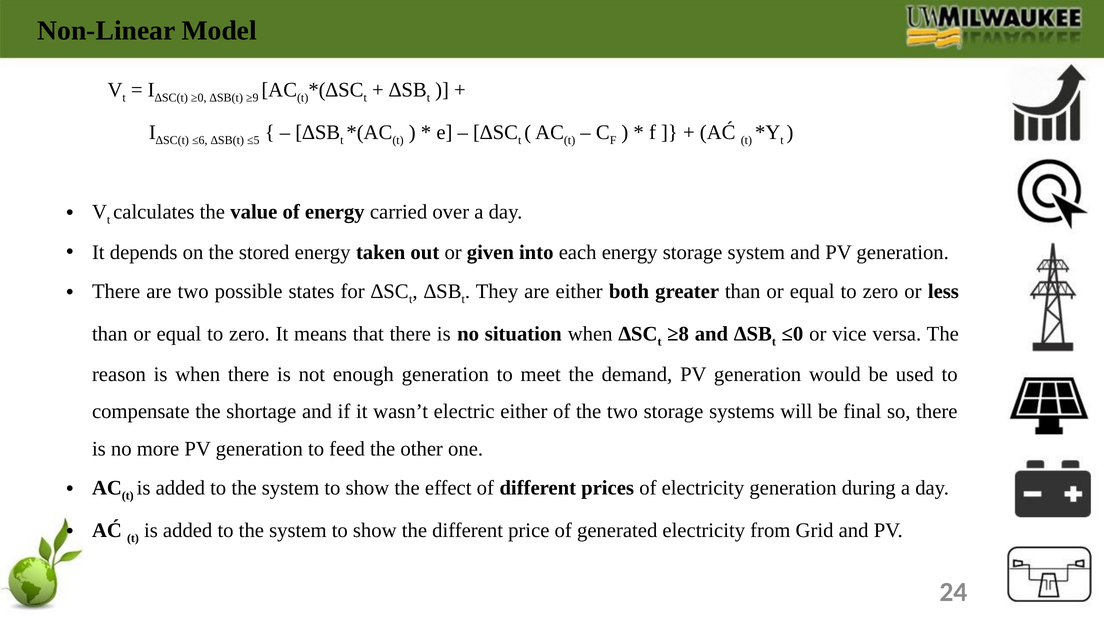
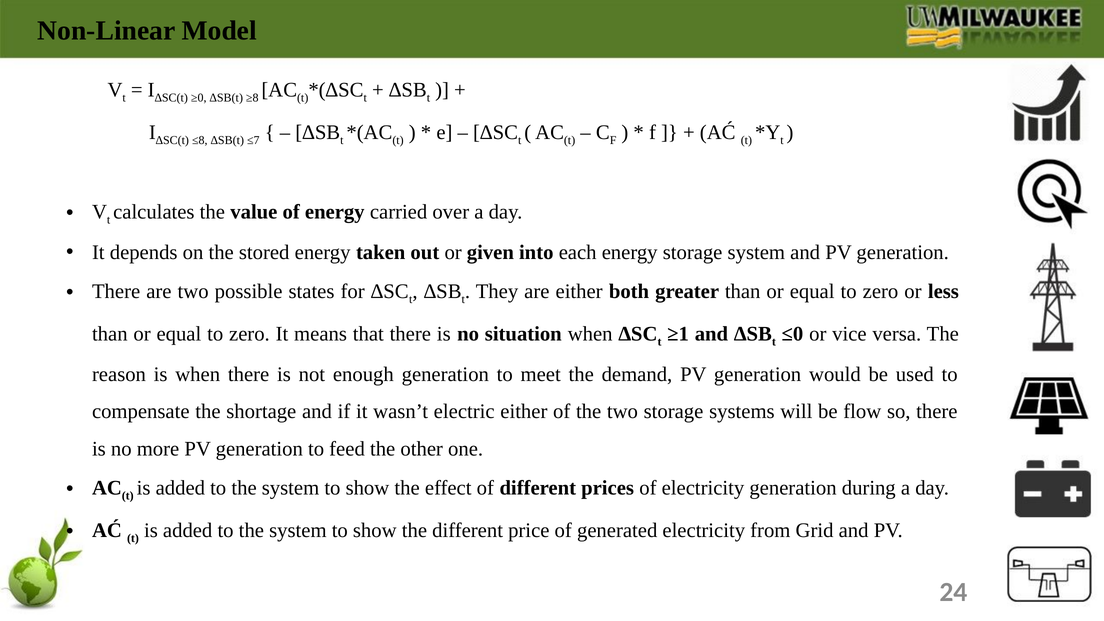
≥9: ≥9 -> ≥8
≤6: ≤6 -> ≤8
≤5: ≤5 -> ≤7
≥8: ≥8 -> ≥1
final: final -> flow
